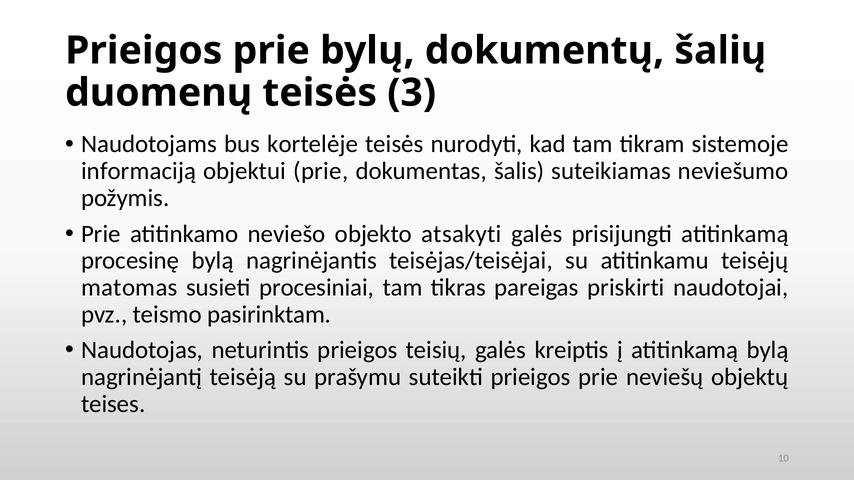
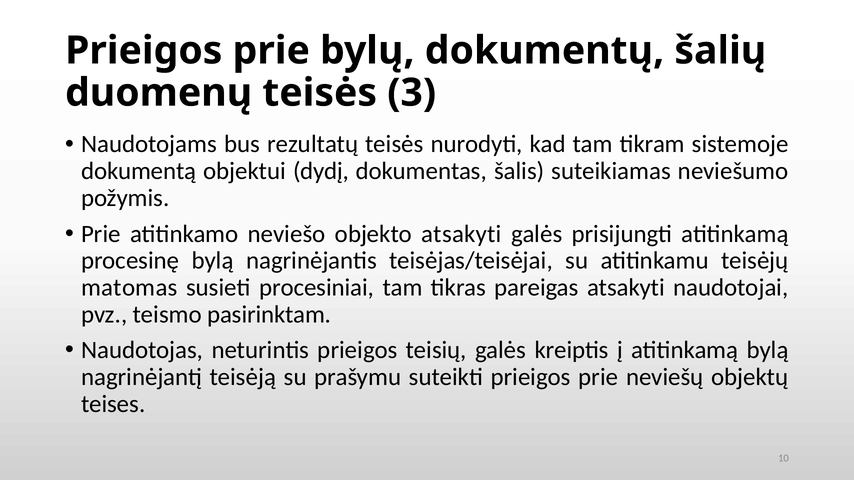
kortelėje: kortelėje -> rezultatų
informaciją: informaciją -> dokumentą
objektui prie: prie -> dydį
pareigas priskirti: priskirti -> atsakyti
